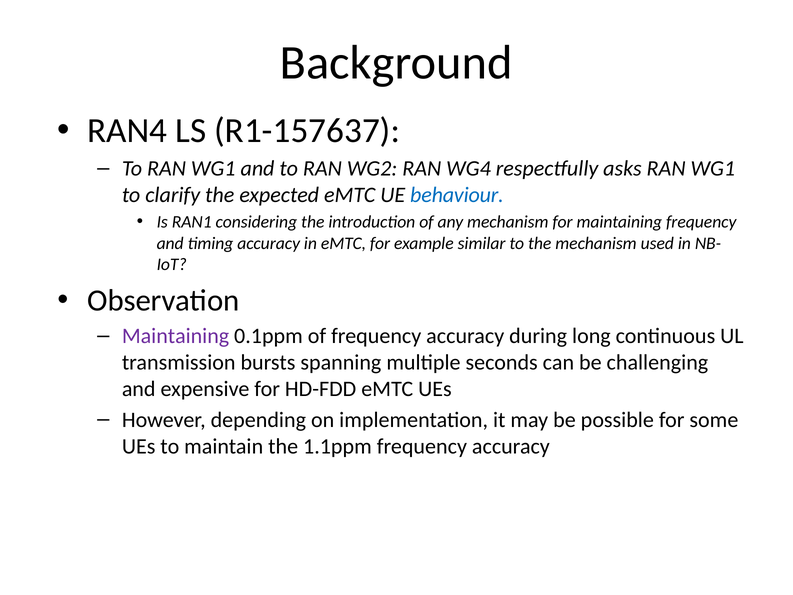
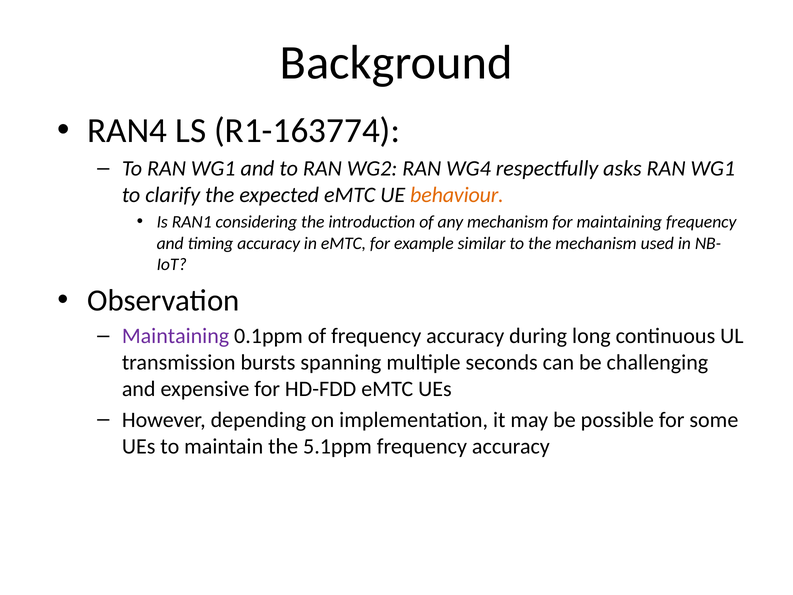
R1-157637: R1-157637 -> R1-163774
behaviour colour: blue -> orange
1.1ppm: 1.1ppm -> 5.1ppm
